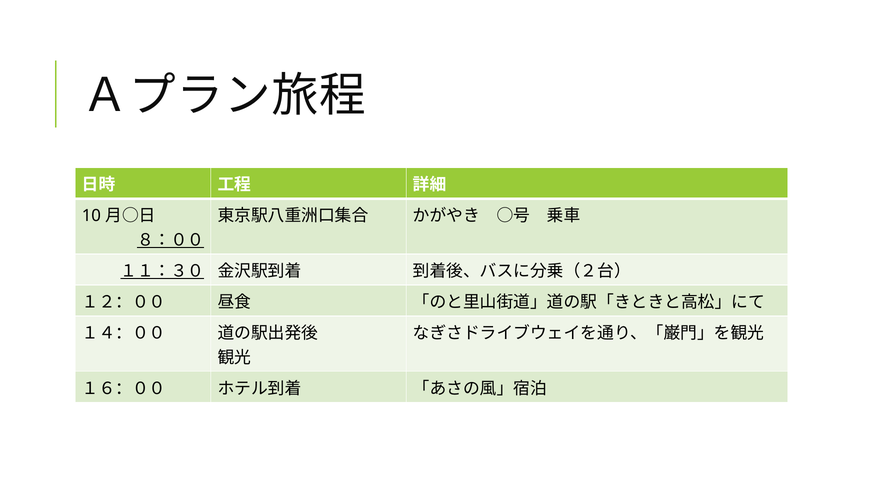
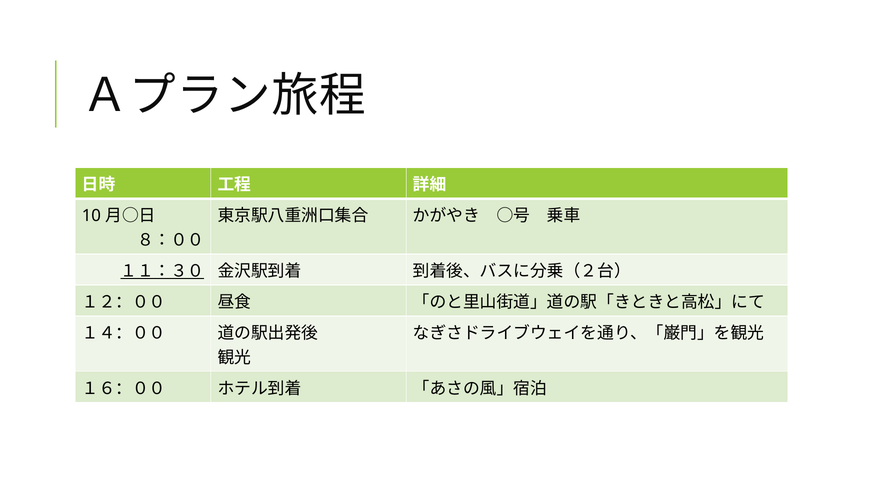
８：００ underline: present -> none
